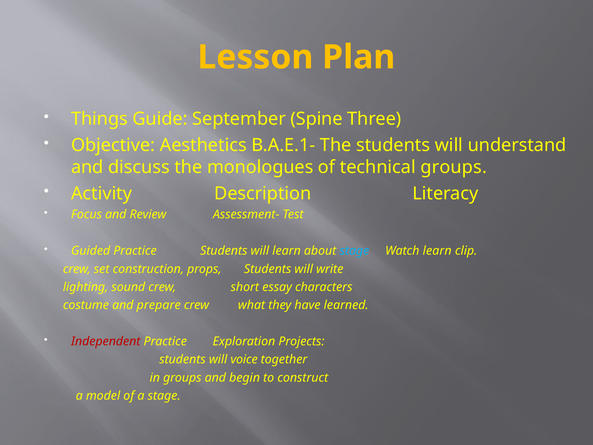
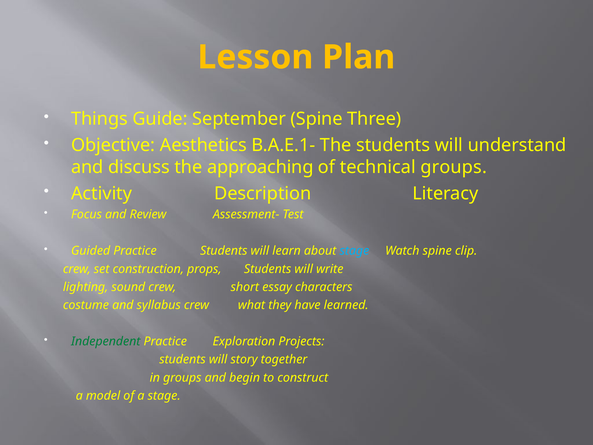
monologues: monologues -> approaching
Watch learn: learn -> spine
prepare: prepare -> syllabus
Independent colour: red -> green
voice: voice -> story
